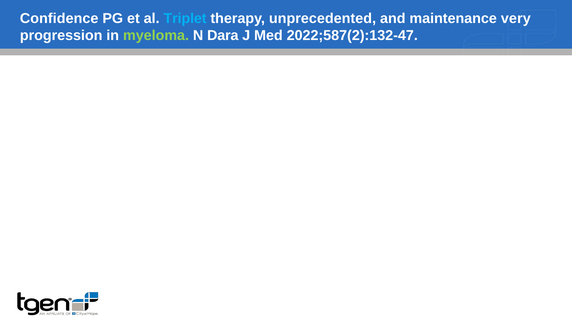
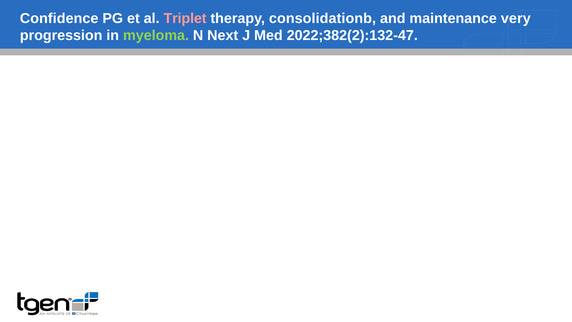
Triplet colour: light blue -> pink
unprecedented: unprecedented -> consolidationb
Dara: Dara -> Next
2022;587(2):132-47: 2022;587(2):132-47 -> 2022;382(2):132-47
